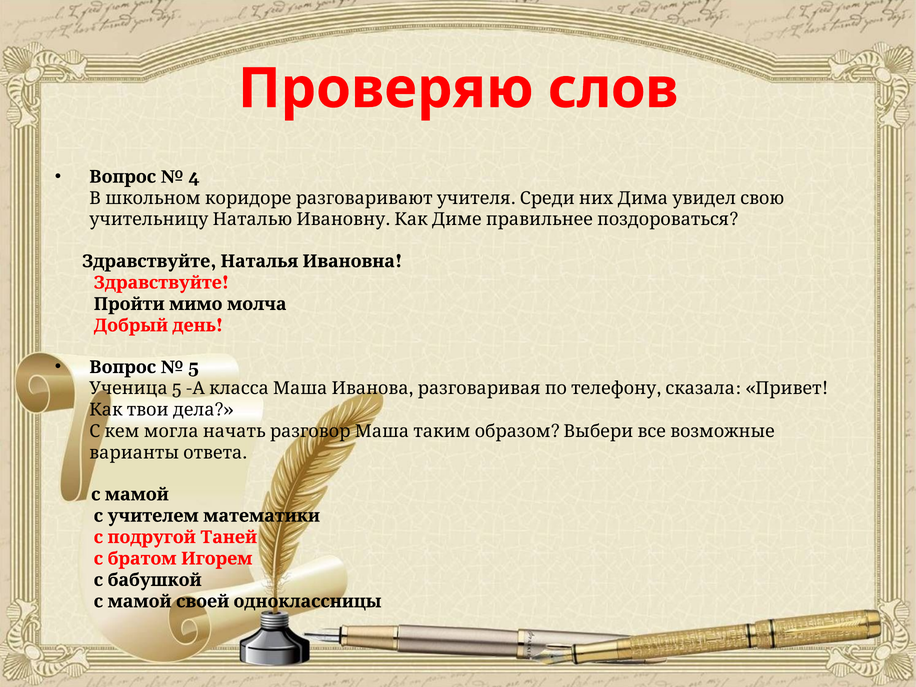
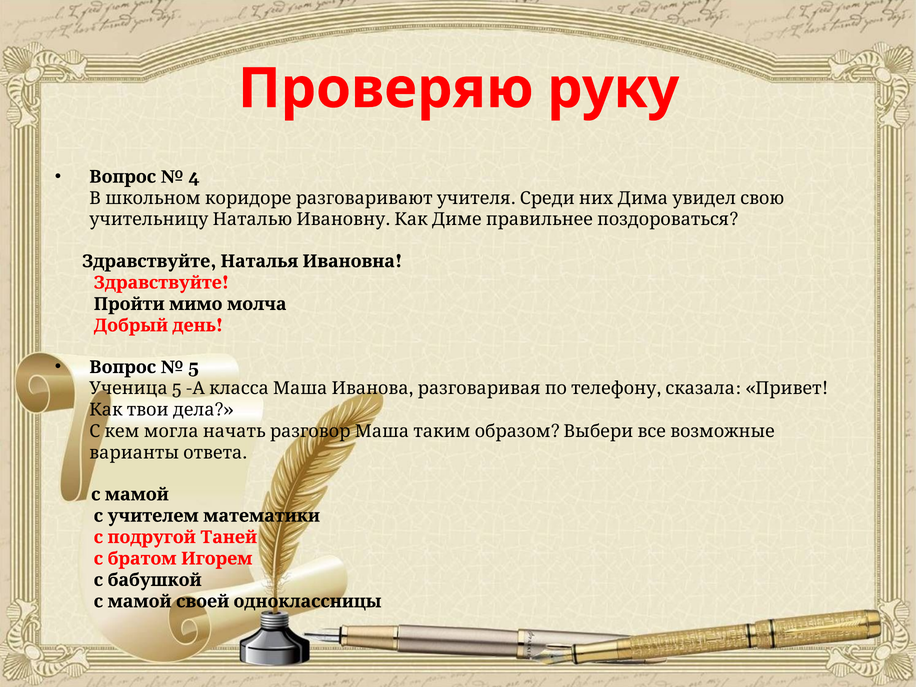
слов: слов -> руку
